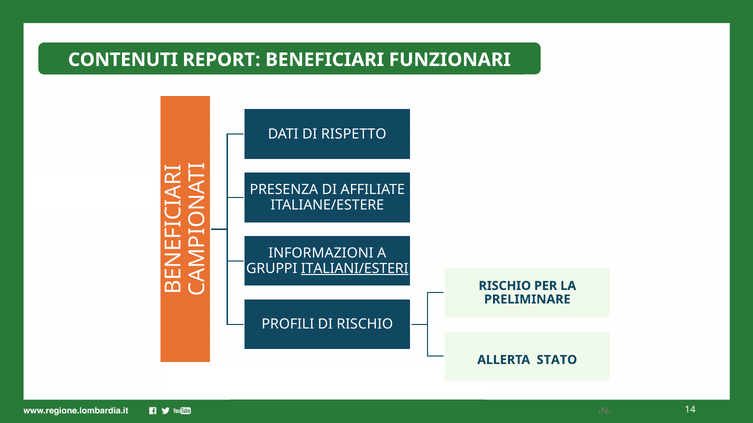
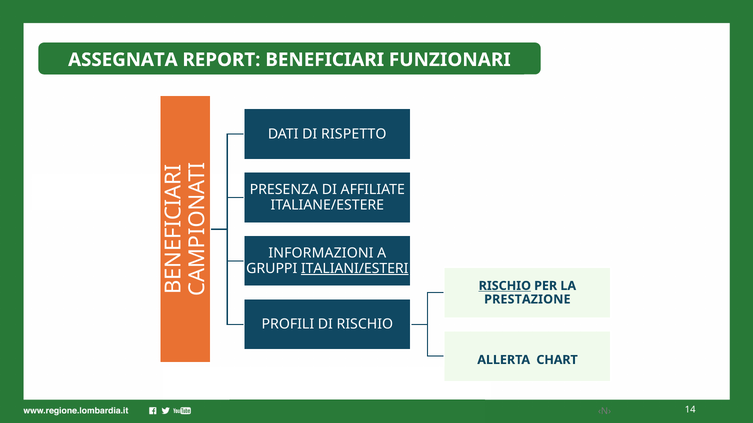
CONTENUTI: CONTENUTI -> ASSEGNATA
RISCHIO at (505, 286) underline: none -> present
PRELIMINARE: PRELIMINARE -> PRESTAZIONE
STATO: STATO -> CHART
